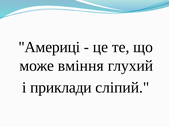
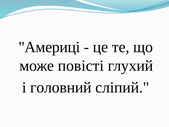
вміння: вміння -> повісті
приклади: приклади -> головний
